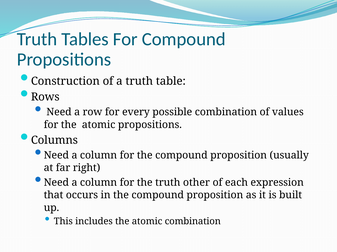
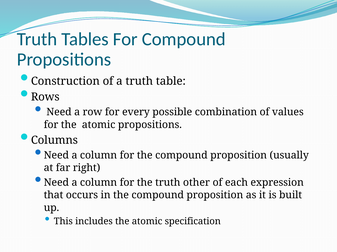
atomic combination: combination -> specification
